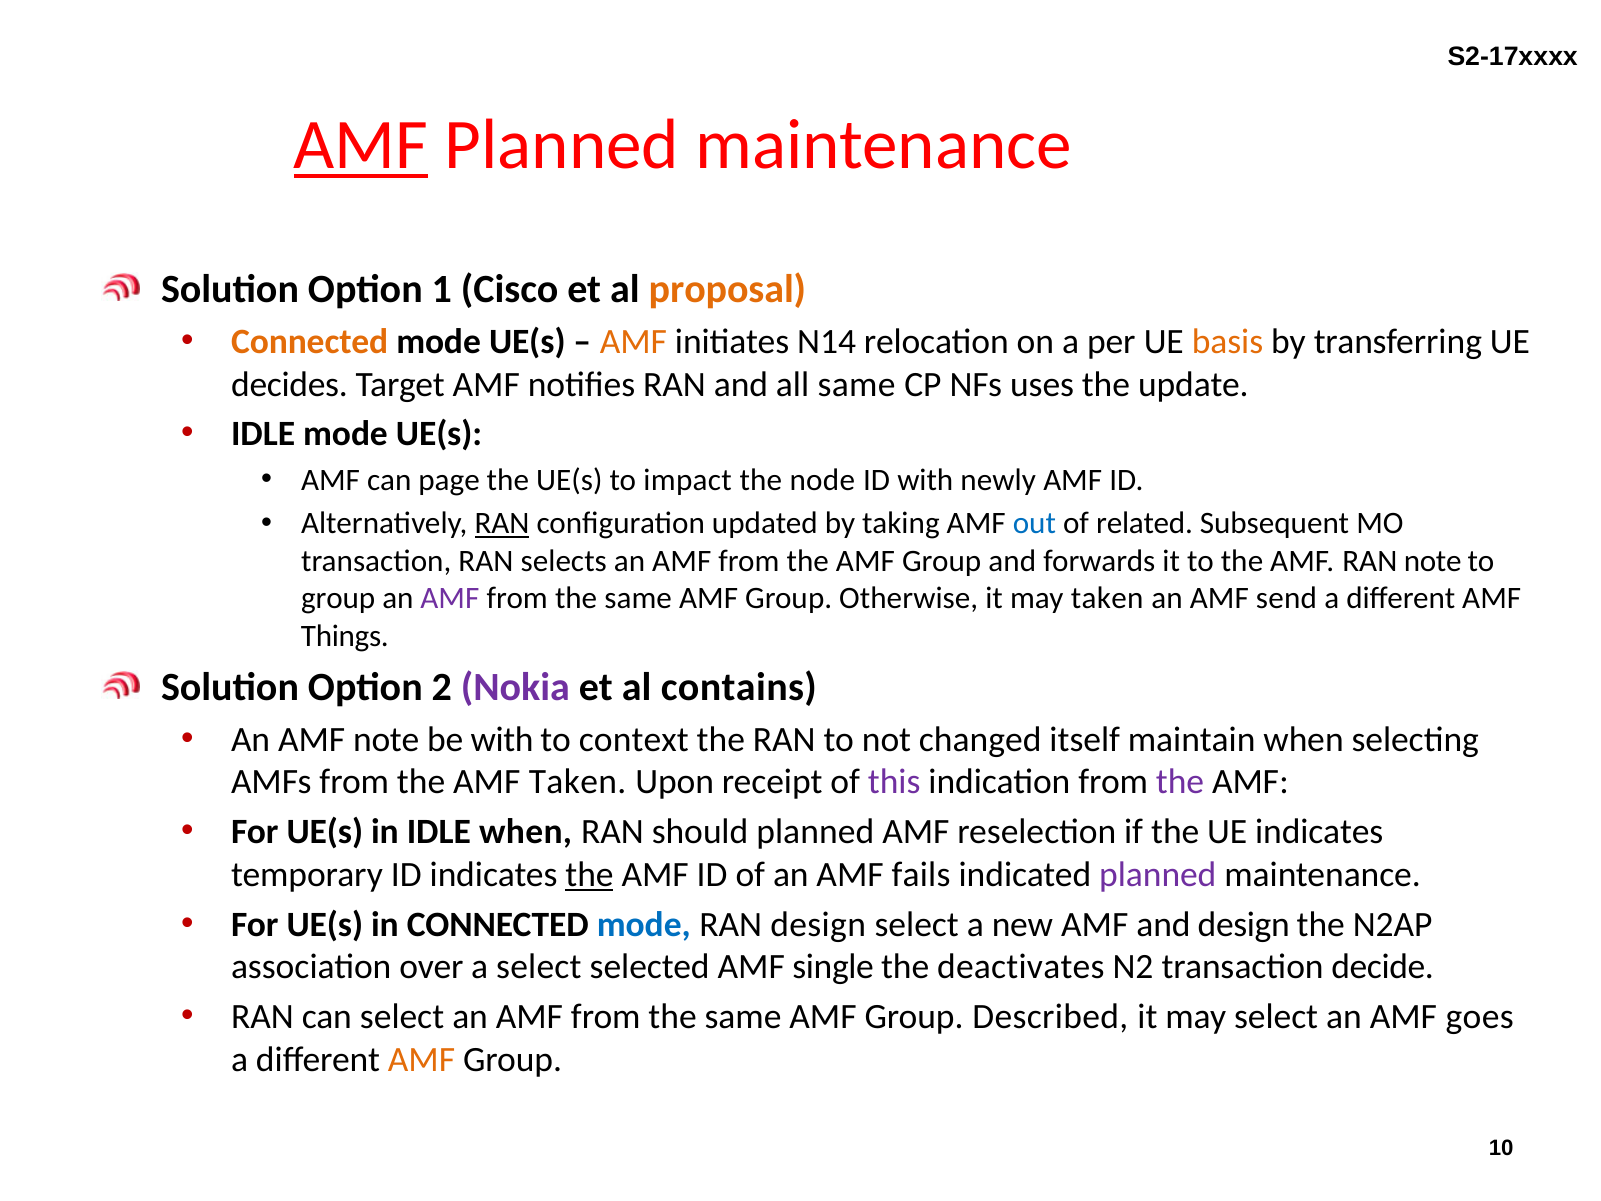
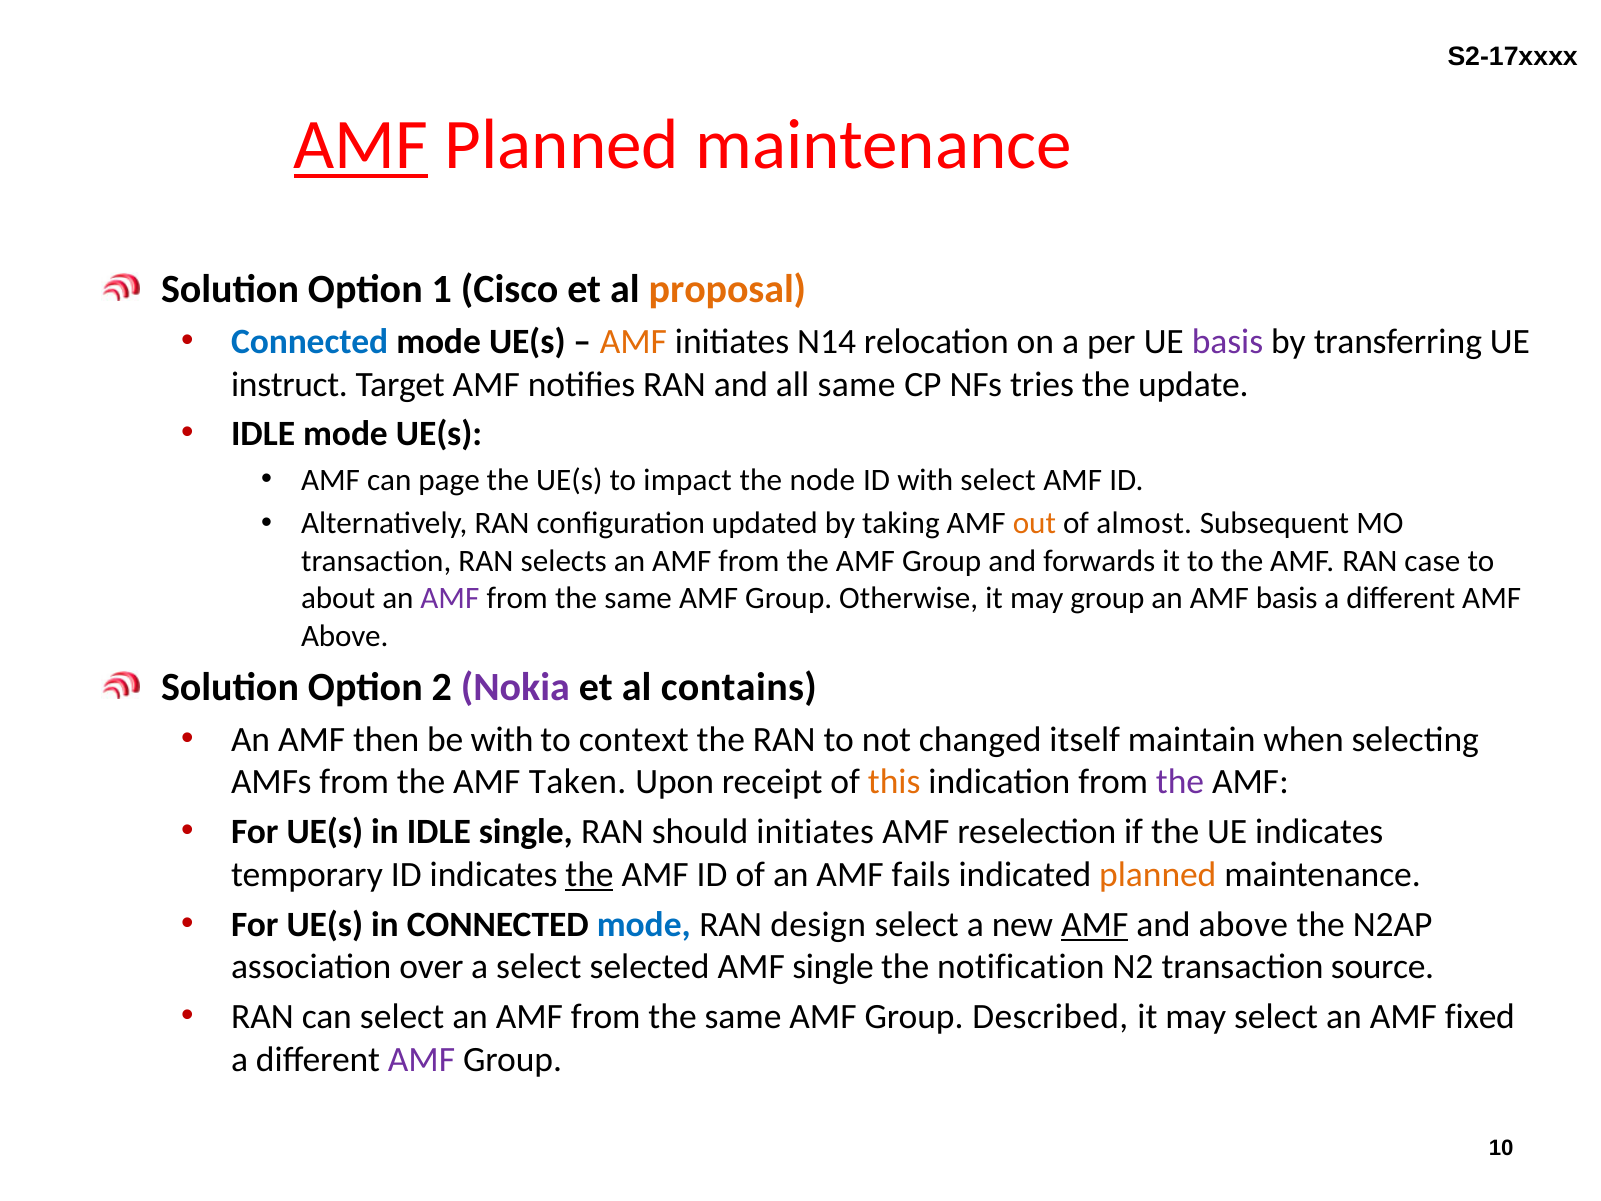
Connected at (310, 342) colour: orange -> blue
basis at (1227, 342) colour: orange -> purple
decides: decides -> instruct
uses: uses -> tries
with newly: newly -> select
RAN at (502, 524) underline: present -> none
out colour: blue -> orange
related: related -> almost
RAN note: note -> case
group at (338, 598): group -> about
may taken: taken -> group
AMF send: send -> basis
Things at (345, 636): Things -> Above
AMF note: note -> then
this colour: purple -> orange
IDLE when: when -> single
should planned: planned -> initiates
planned at (1158, 874) colour: purple -> orange
AMF at (1095, 924) underline: none -> present
and design: design -> above
deactivates: deactivates -> notification
decide: decide -> source
goes: goes -> fixed
AMF at (421, 1059) colour: orange -> purple
